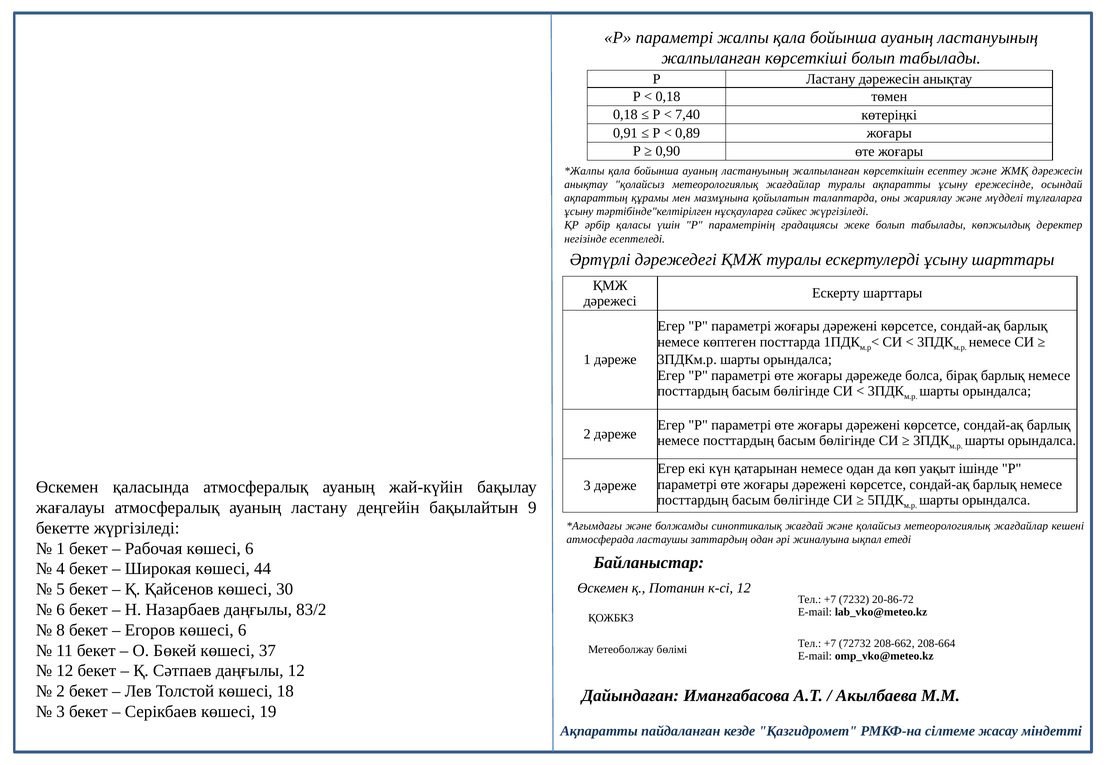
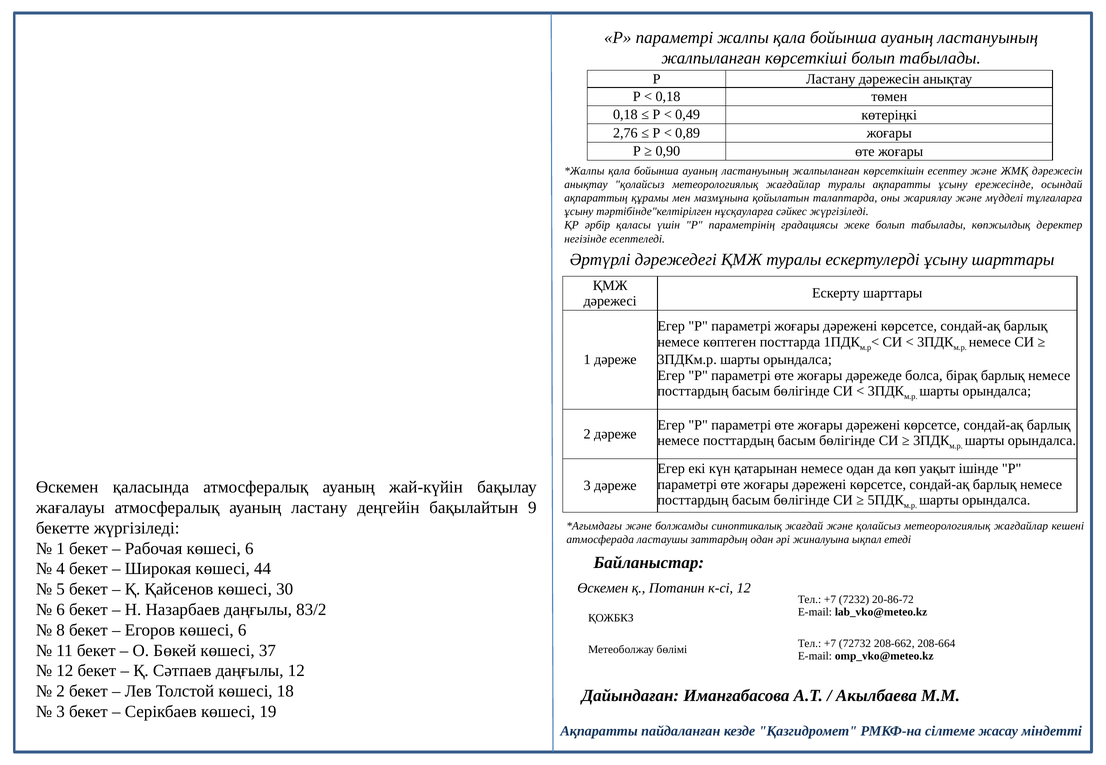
7,40: 7,40 -> 0,49
0,91: 0,91 -> 2,76
